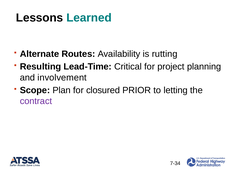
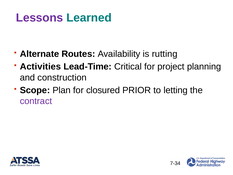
Lessons colour: black -> purple
Resulting: Resulting -> Activities
involvement: involvement -> construction
